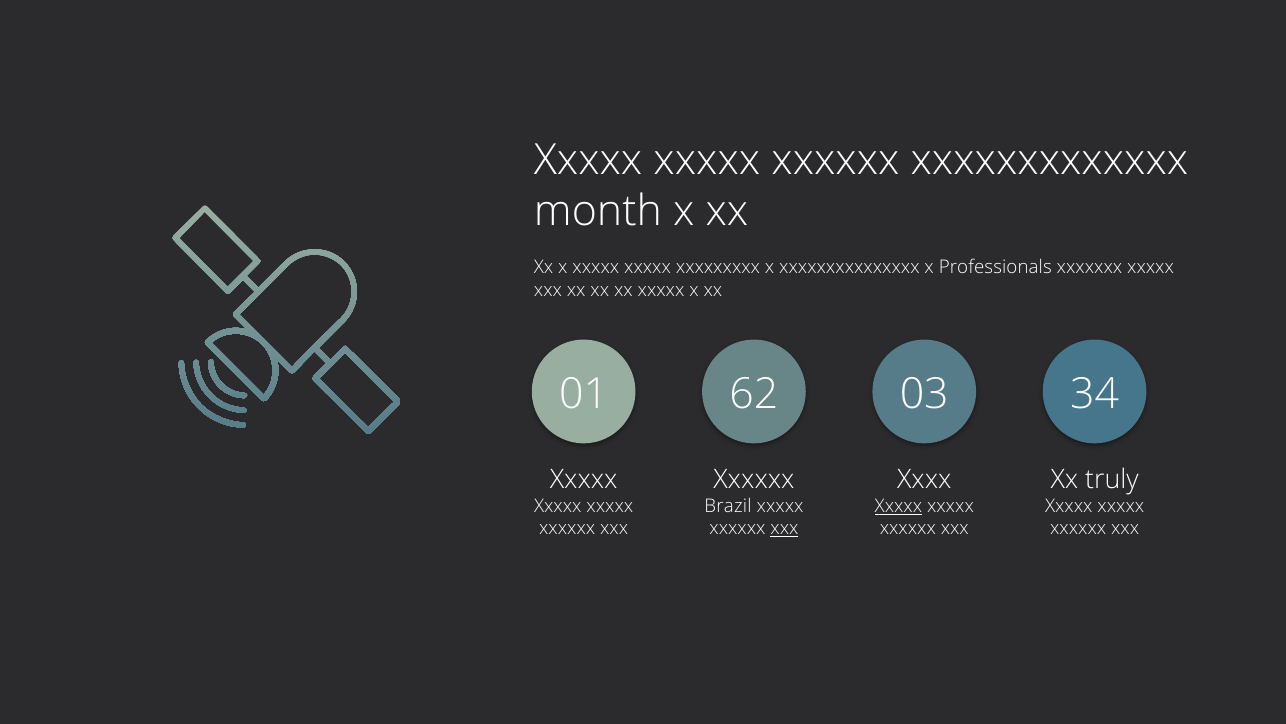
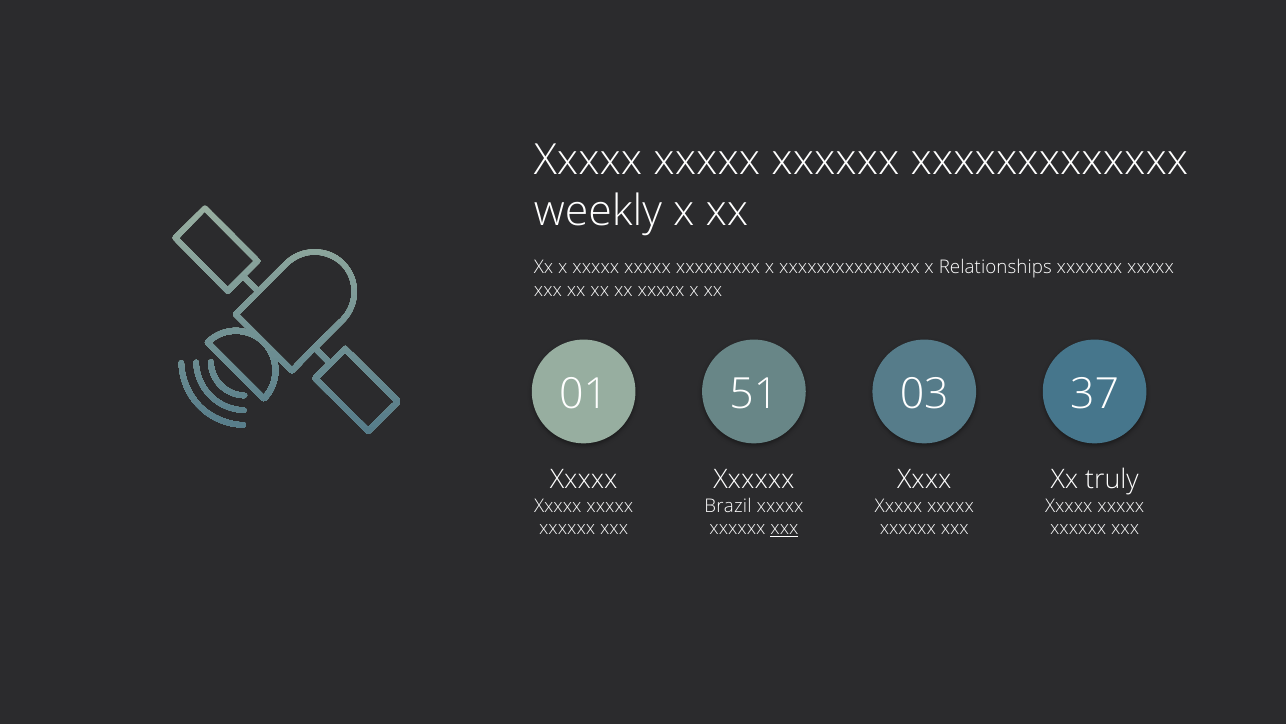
month: month -> weekly
Professionals: Professionals -> Relationships
62: 62 -> 51
34: 34 -> 37
Xxxxx at (898, 506) underline: present -> none
